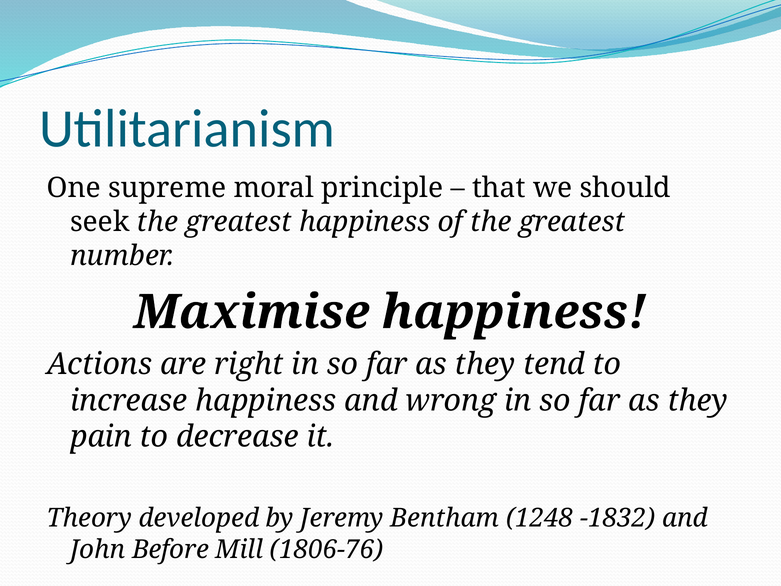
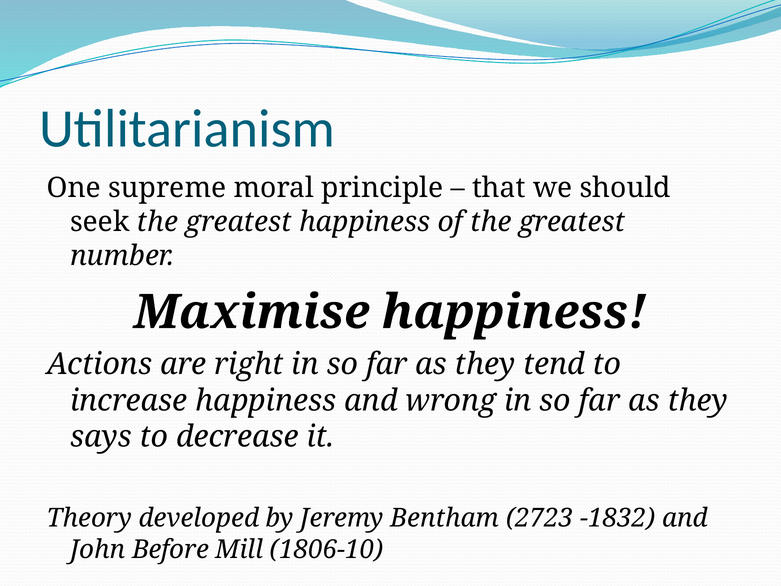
pain: pain -> says
1248: 1248 -> 2723
1806-76: 1806-76 -> 1806-10
